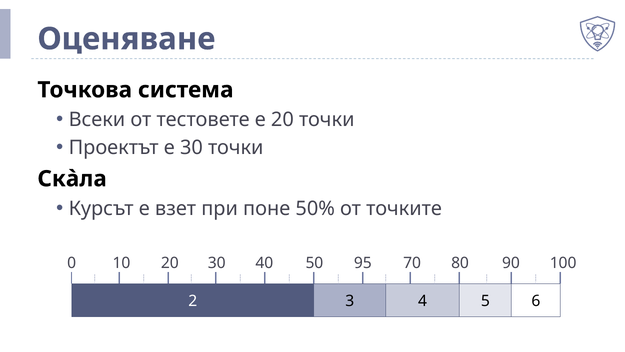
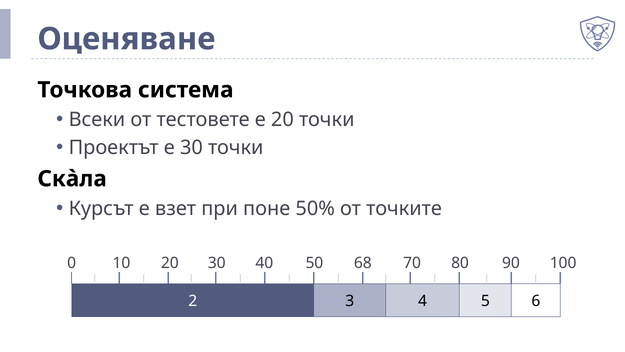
95: 95 -> 68
